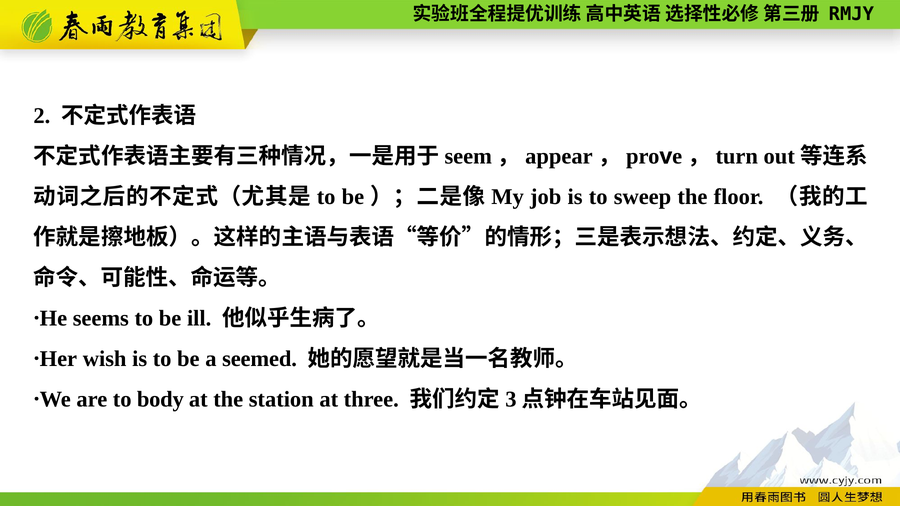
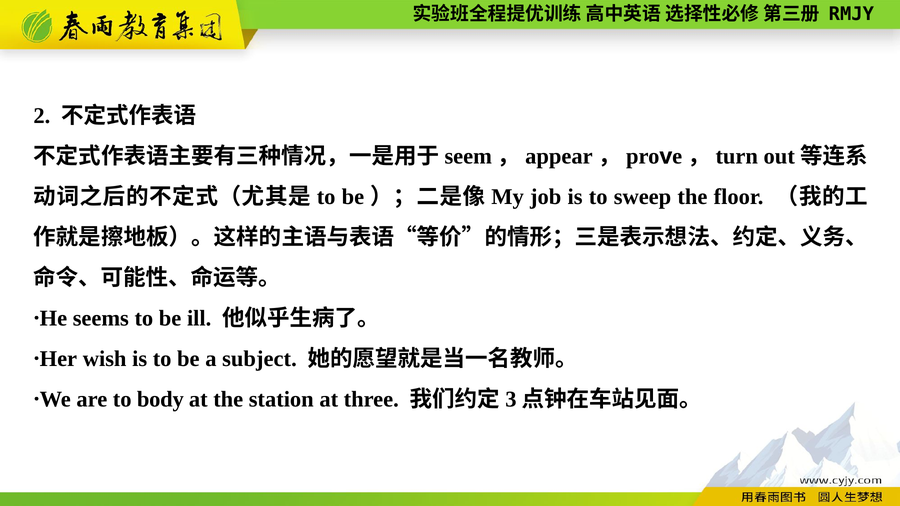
seemed: seemed -> subject
